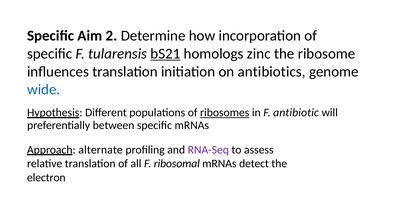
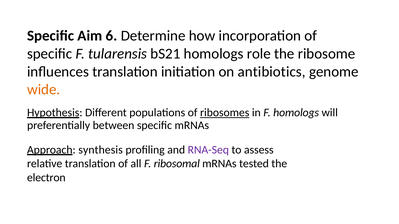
2: 2 -> 6
bS21 underline: present -> none
zinc: zinc -> role
wide colour: blue -> orange
F antibiotic: antibiotic -> homologs
alternate: alternate -> synthesis
detect: detect -> tested
